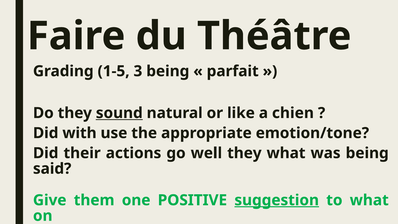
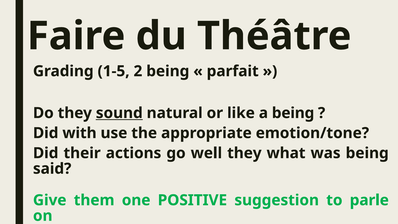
3: 3 -> 2
a chien: chien -> being
suggestion underline: present -> none
to what: what -> parle
